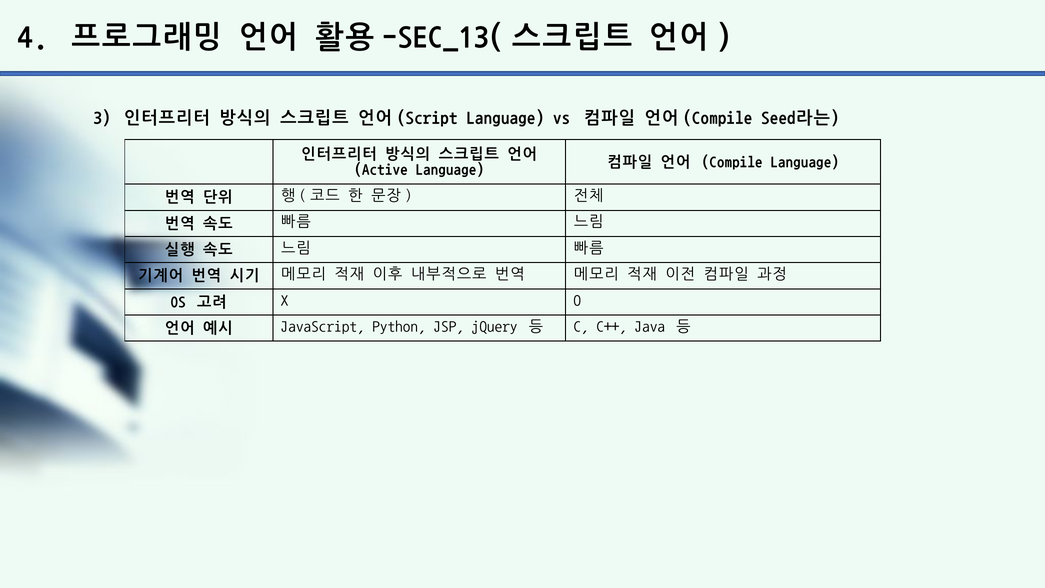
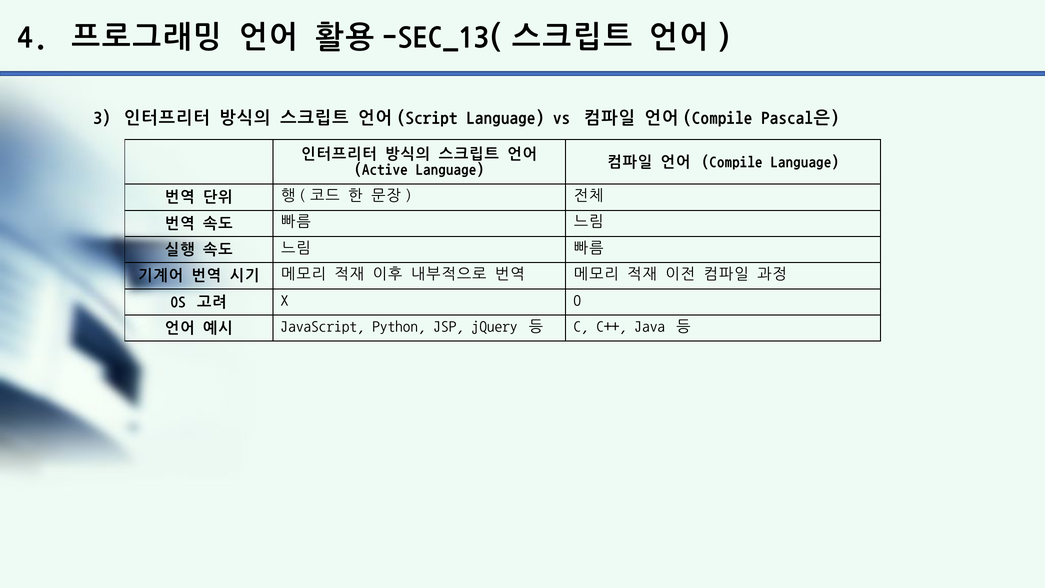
Seed라는: Seed라는 -> Pascal은
